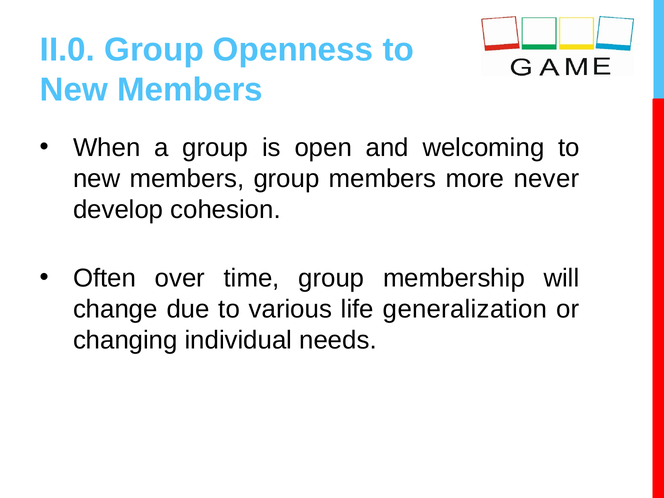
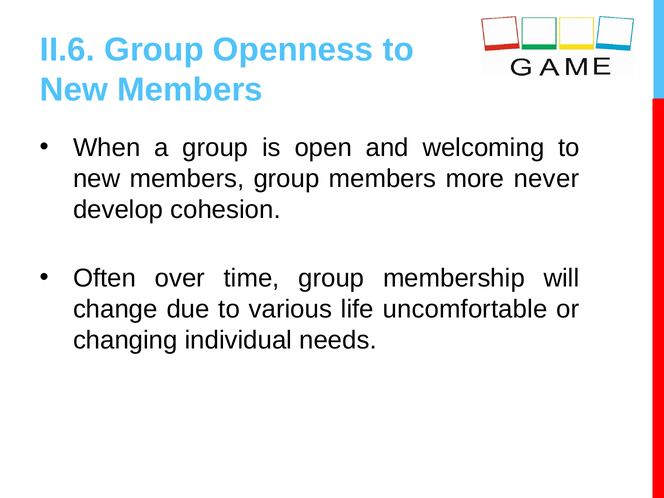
II.0: II.0 -> II.6
generalization: generalization -> uncomfortable
